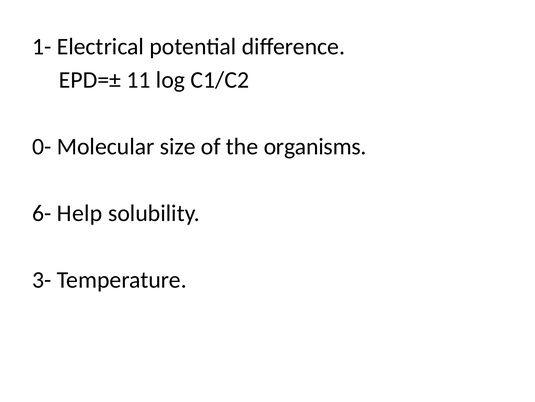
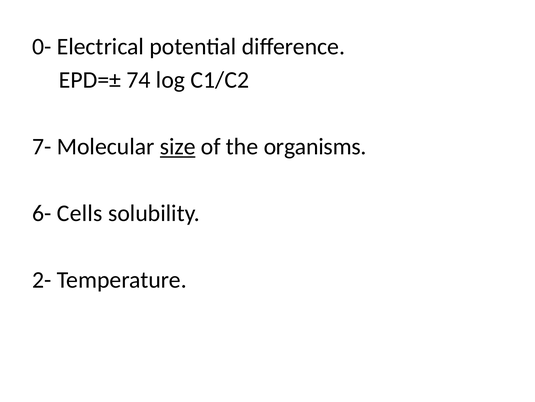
1-: 1- -> 0-
11: 11 -> 74
0-: 0- -> 7-
size underline: none -> present
Help: Help -> Cells
3-: 3- -> 2-
